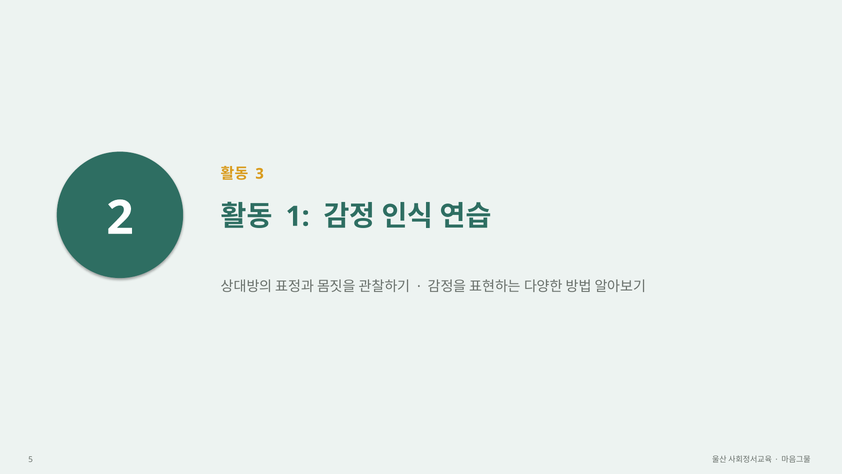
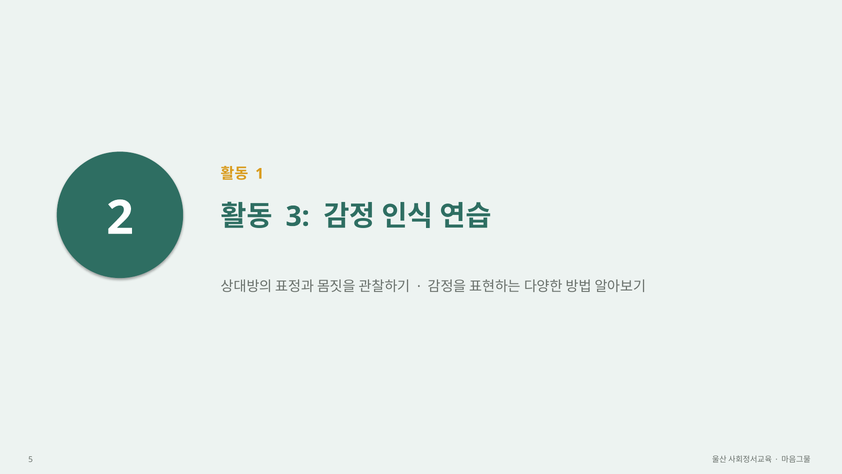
3: 3 -> 1
1: 1 -> 3
